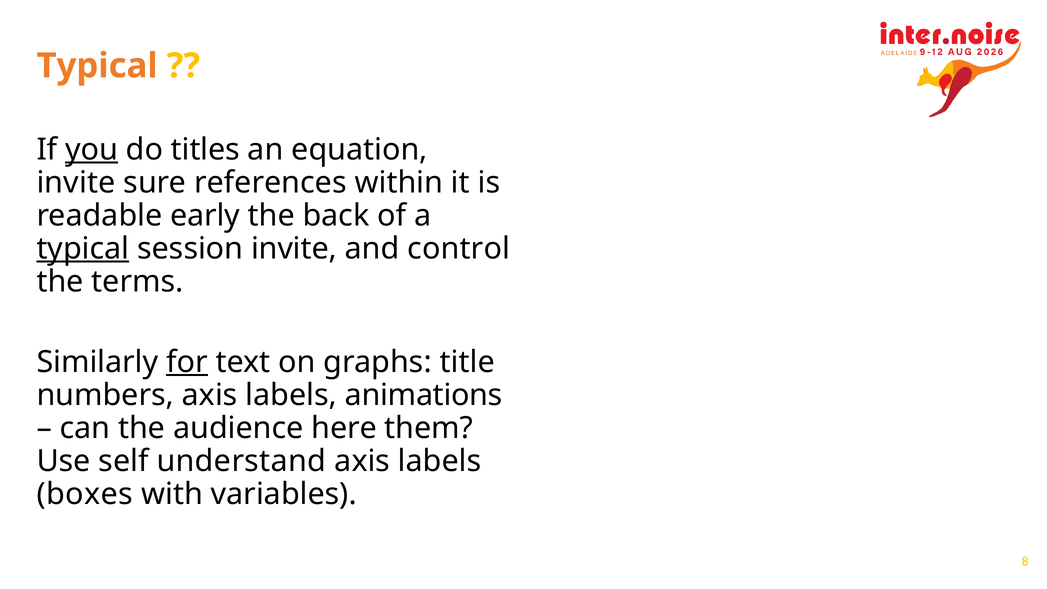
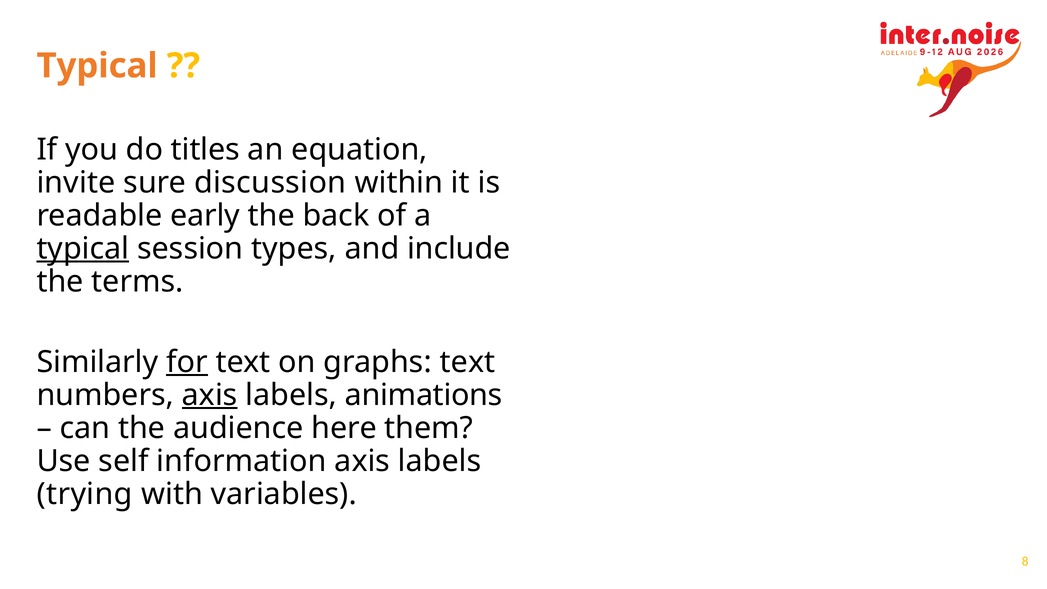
you underline: present -> none
references: references -> discussion
session invite: invite -> types
control: control -> include
graphs title: title -> text
axis at (210, 395) underline: none -> present
understand: understand -> information
boxes: boxes -> trying
